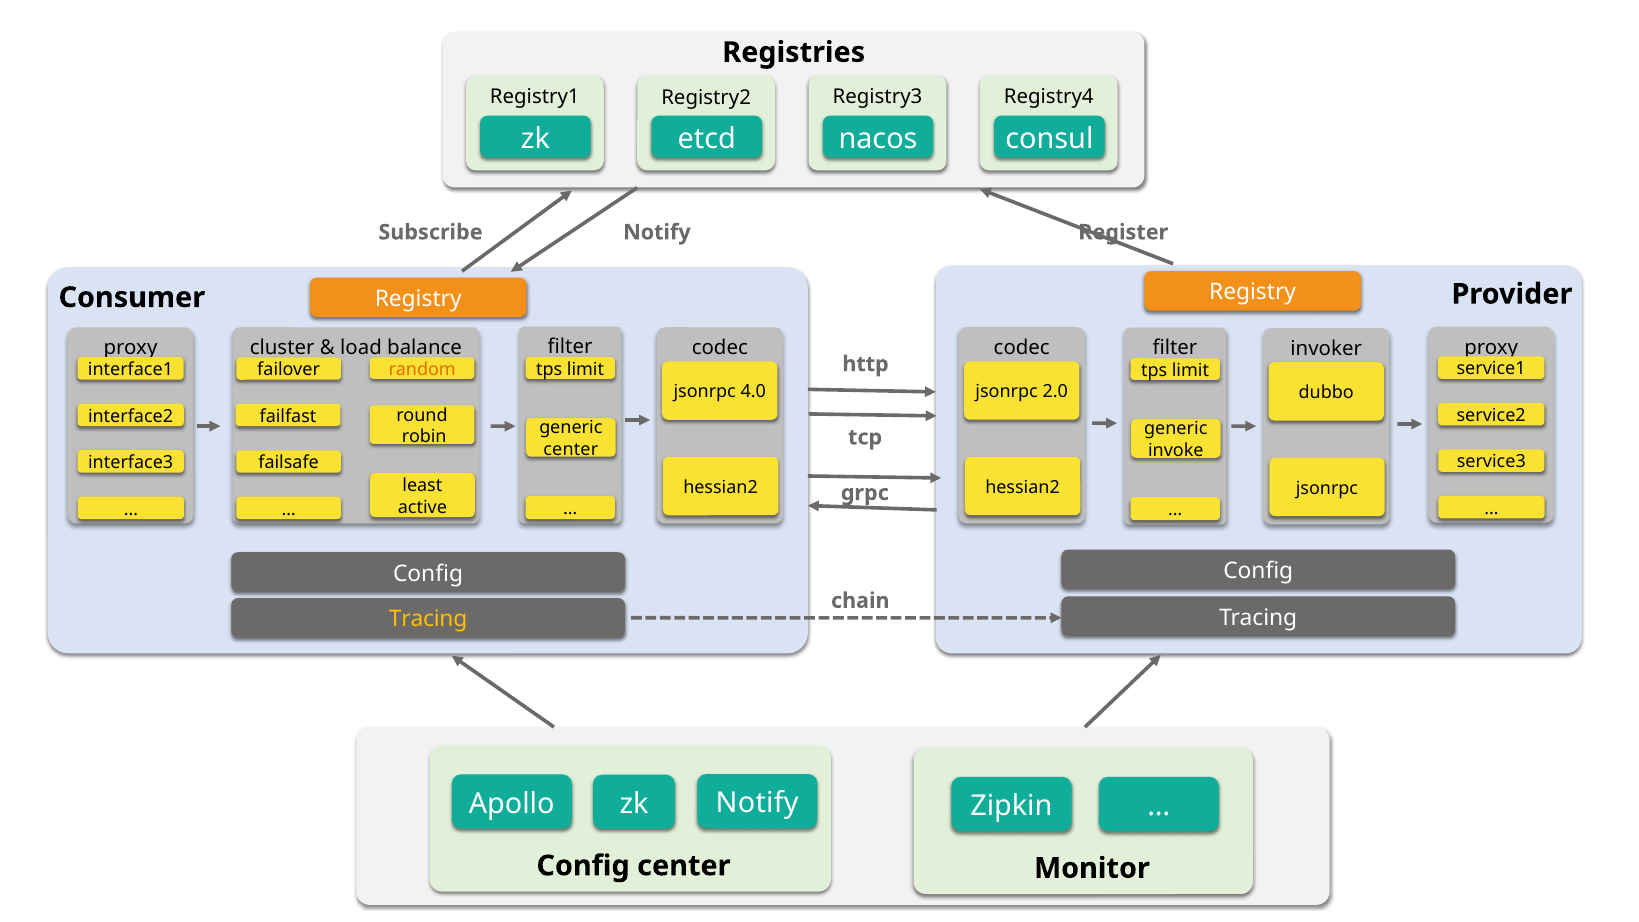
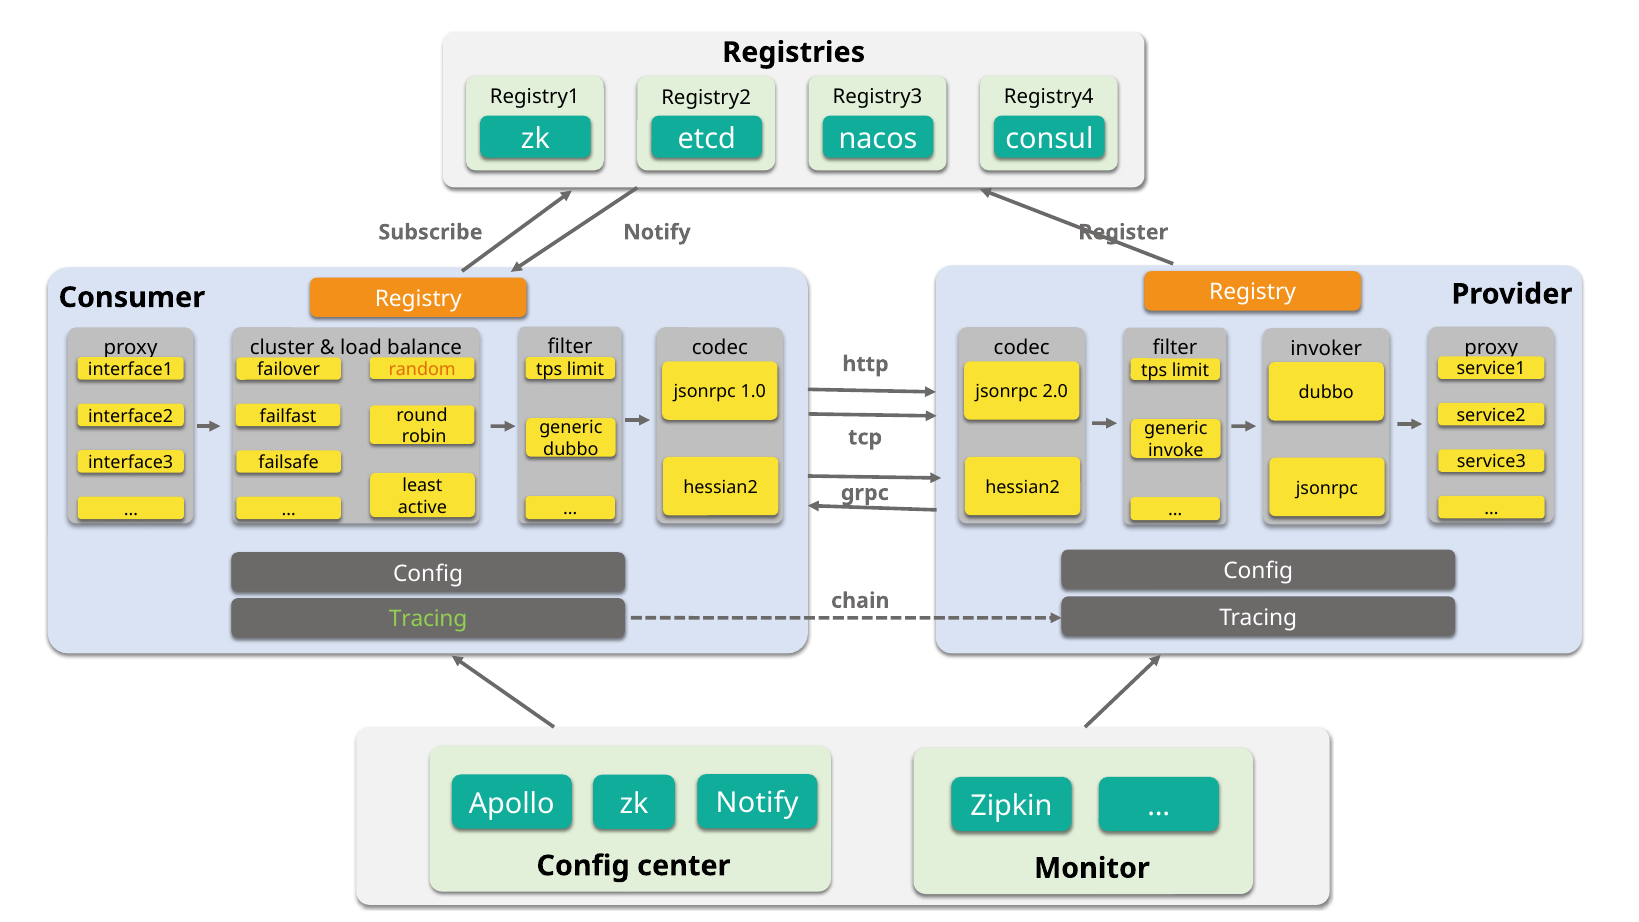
4.0: 4.0 -> 1.0
center at (571, 449): center -> dubbo
Tracing at (428, 619) colour: yellow -> light green
